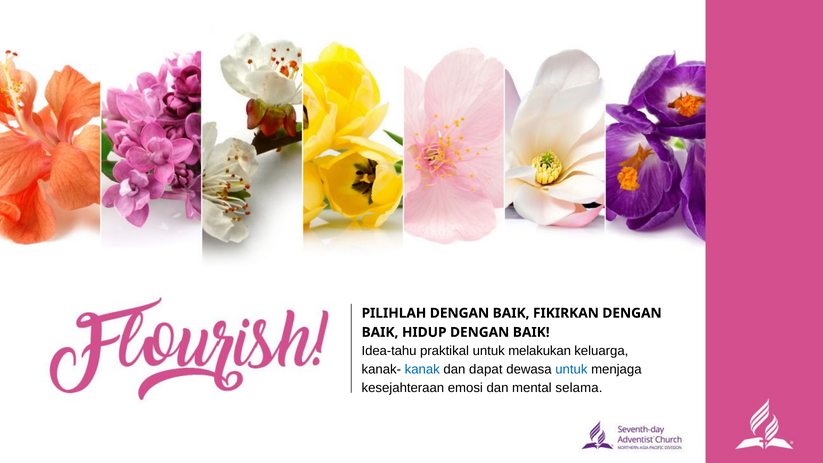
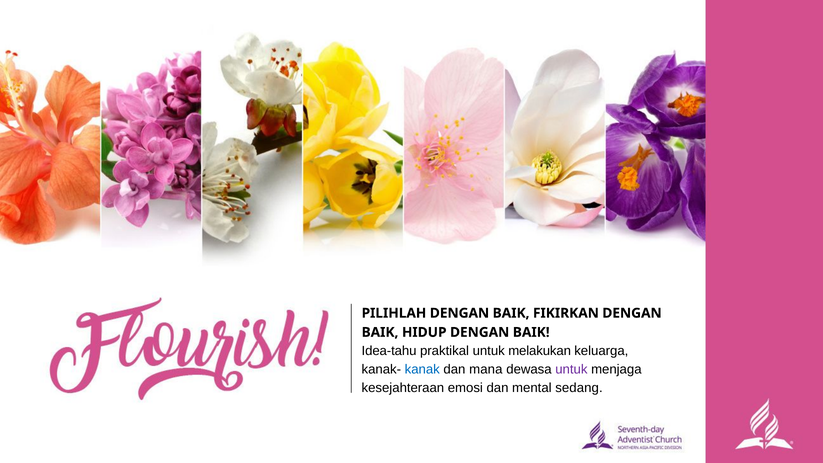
dapat: dapat -> mana
untuk at (571, 369) colour: blue -> purple
selama: selama -> sedang
